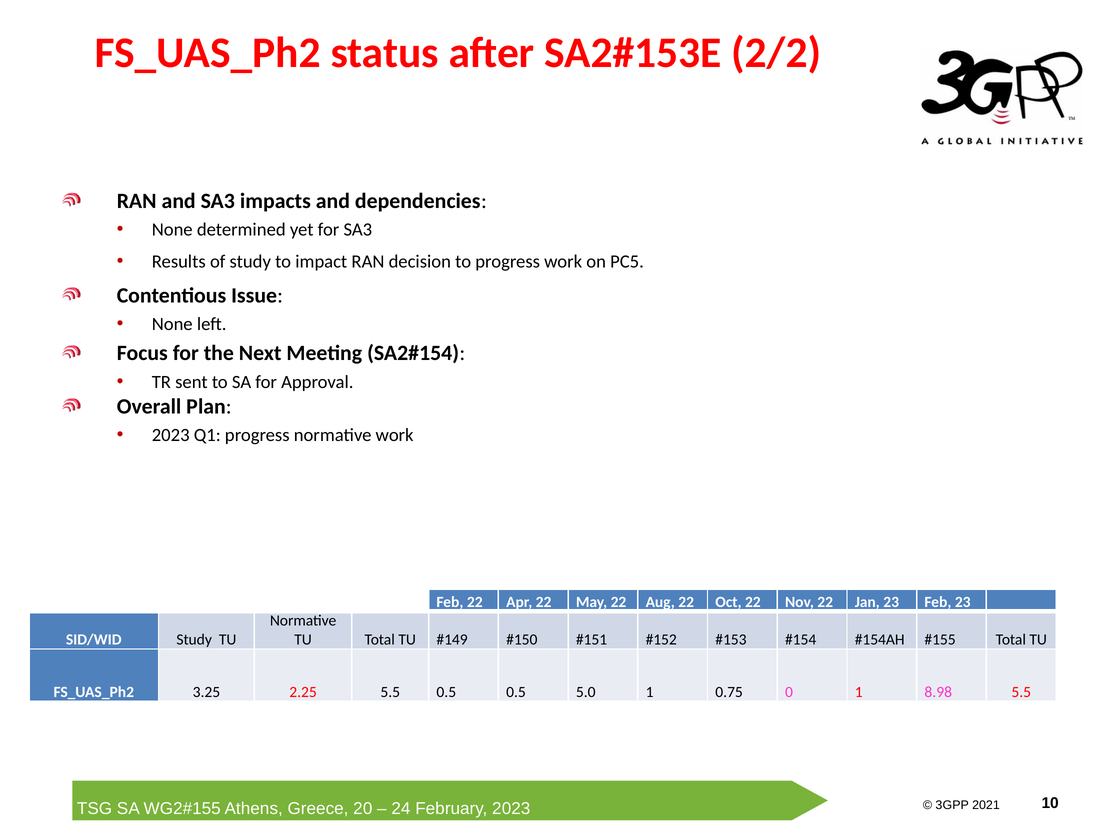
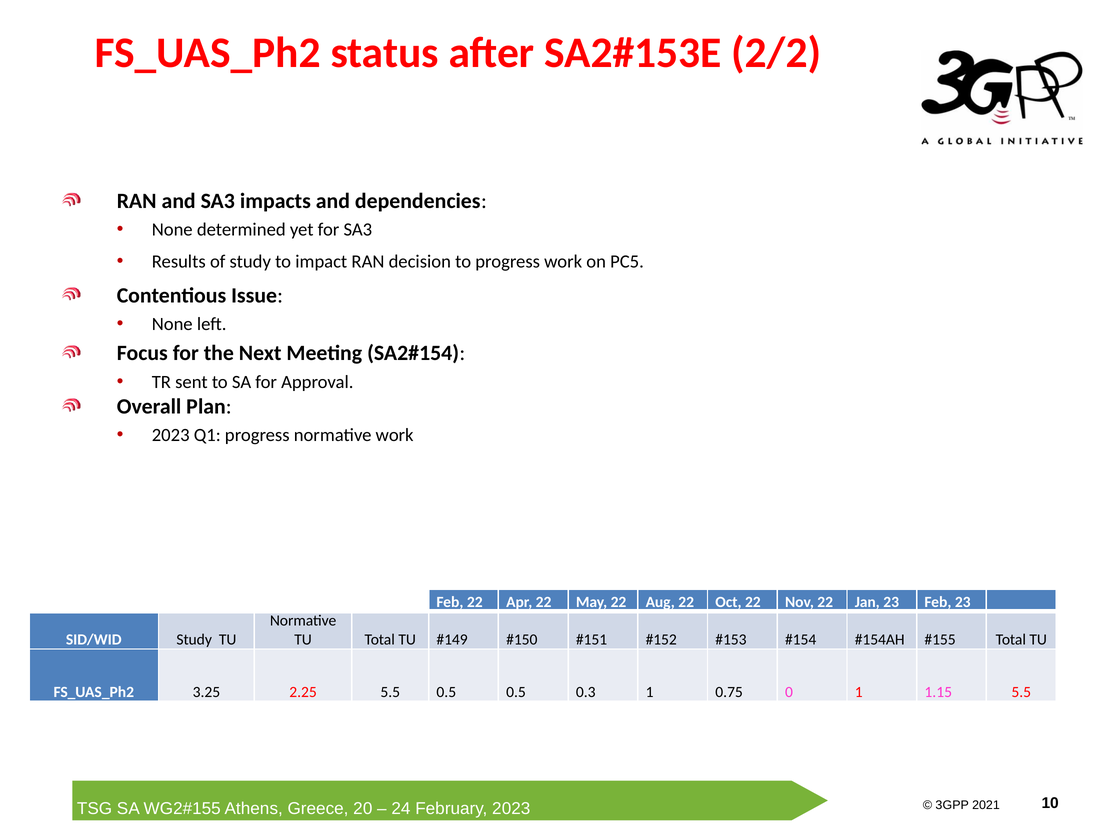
5.0: 5.0 -> 0.3
8.98: 8.98 -> 1.15
